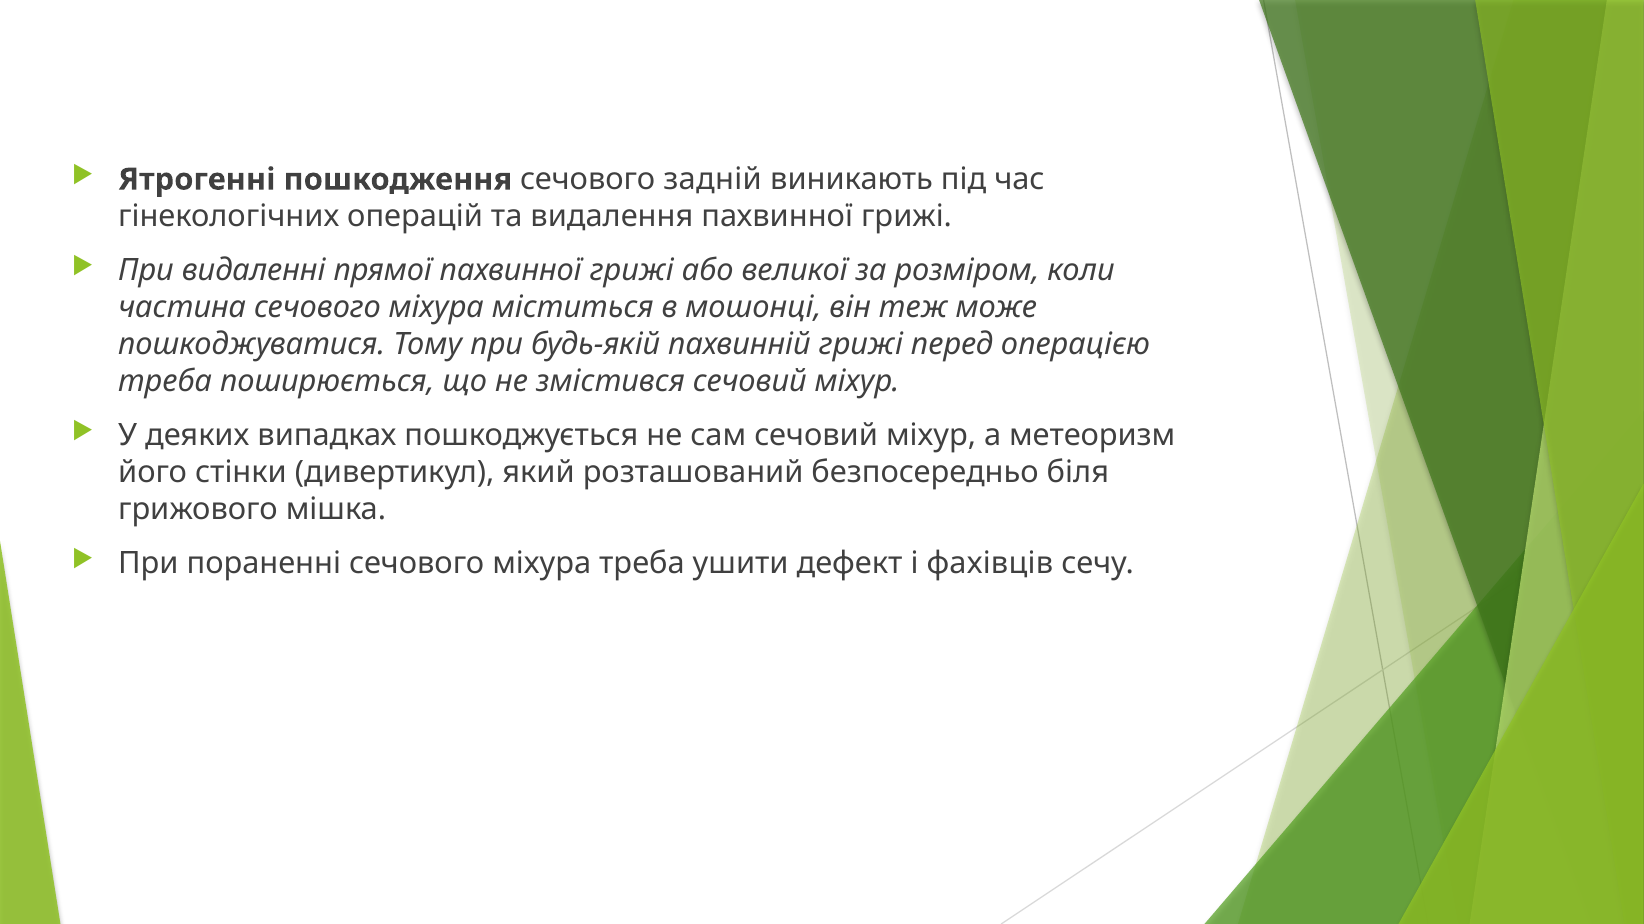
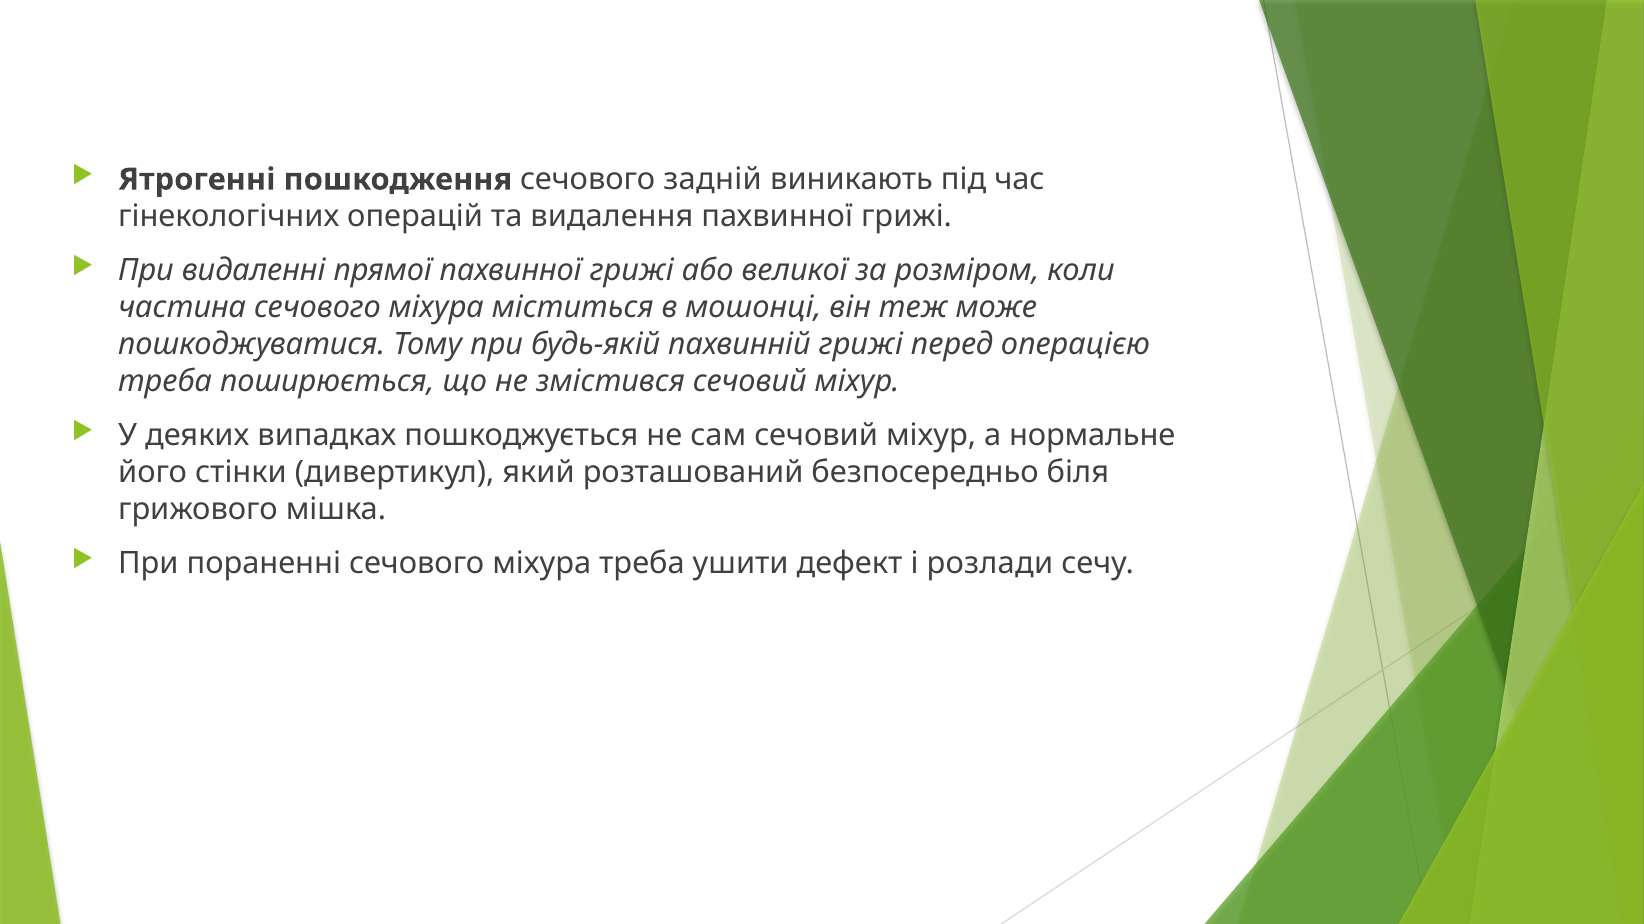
метеоризм: метеоризм -> нормальне
фахівців: фахівців -> розлади
